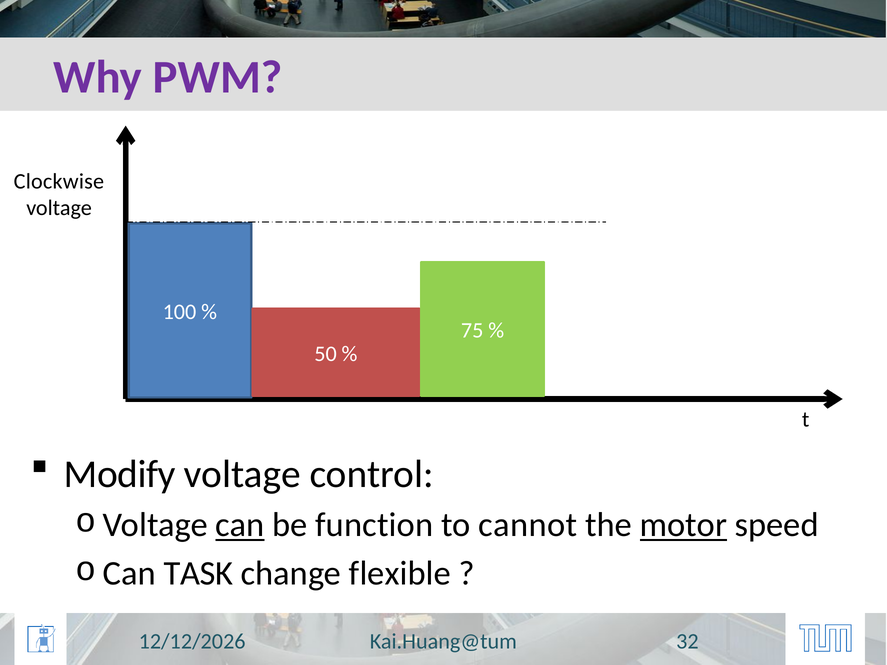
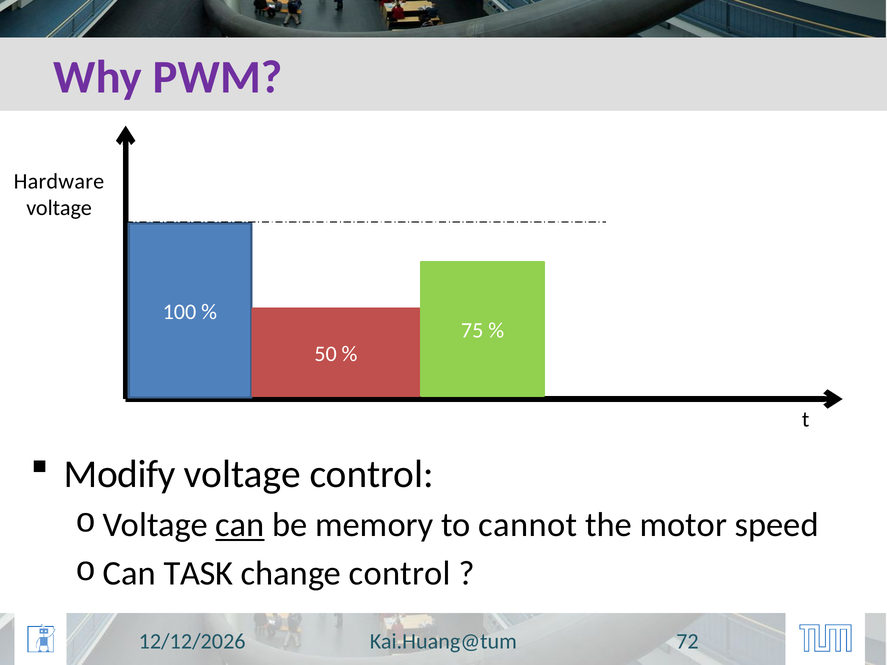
Clockwise: Clockwise -> Hardware
function: function -> memory
motor underline: present -> none
change flexible: flexible -> control
32: 32 -> 72
